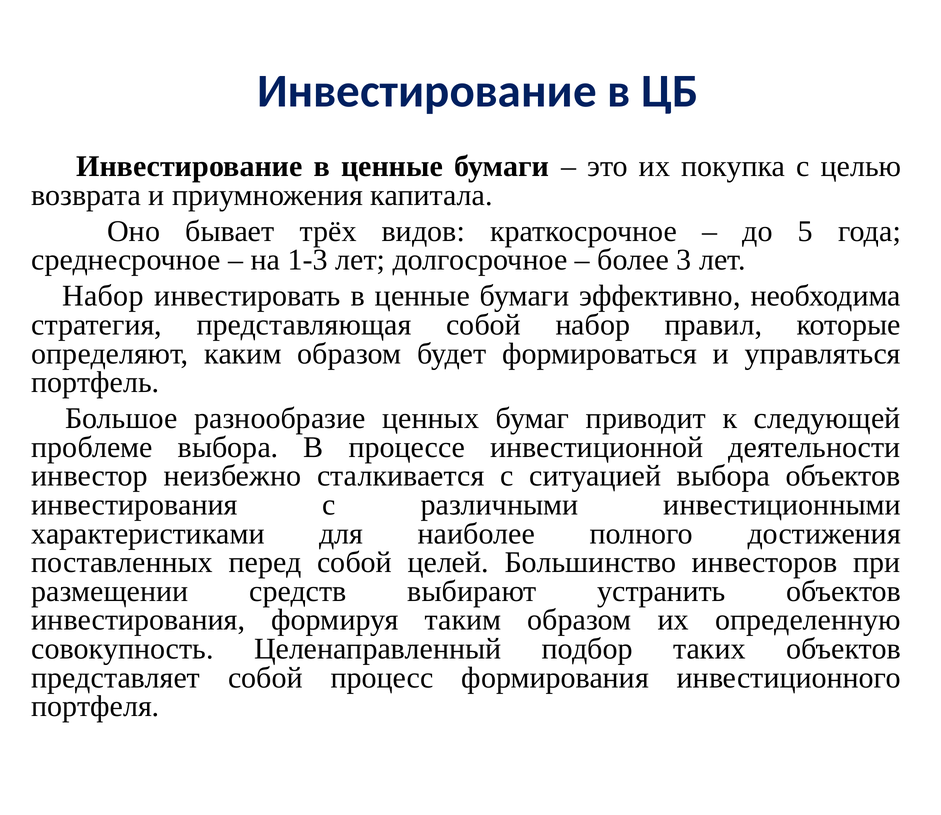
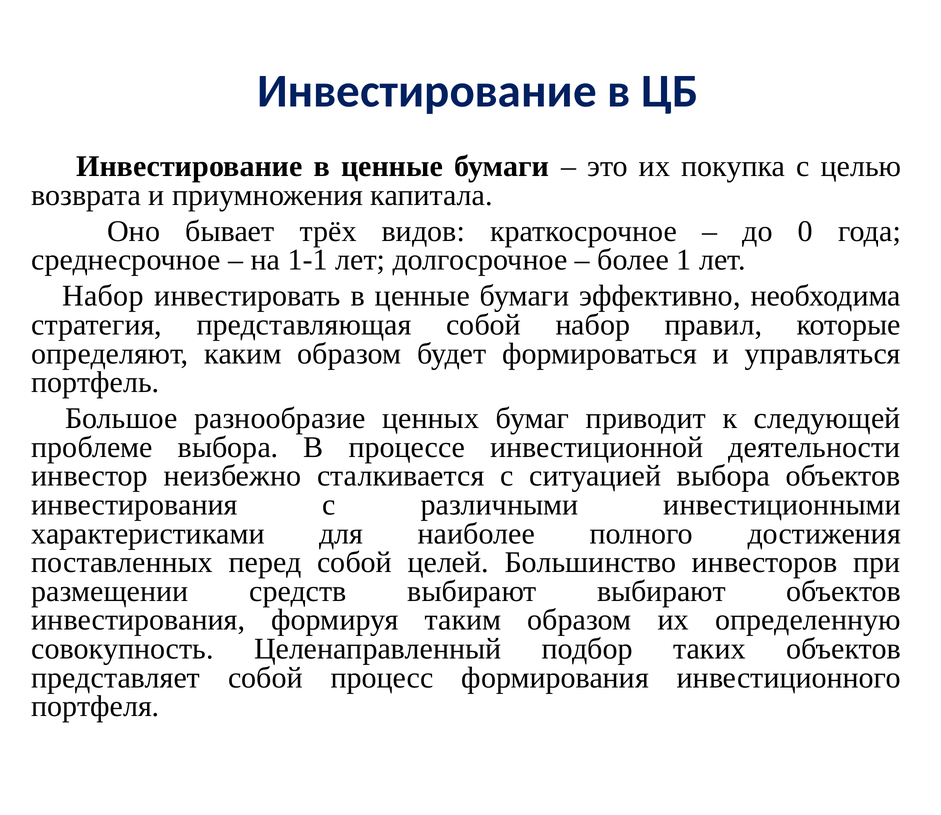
5: 5 -> 0
1-3: 1-3 -> 1-1
3: 3 -> 1
выбирают устранить: устранить -> выбирают
